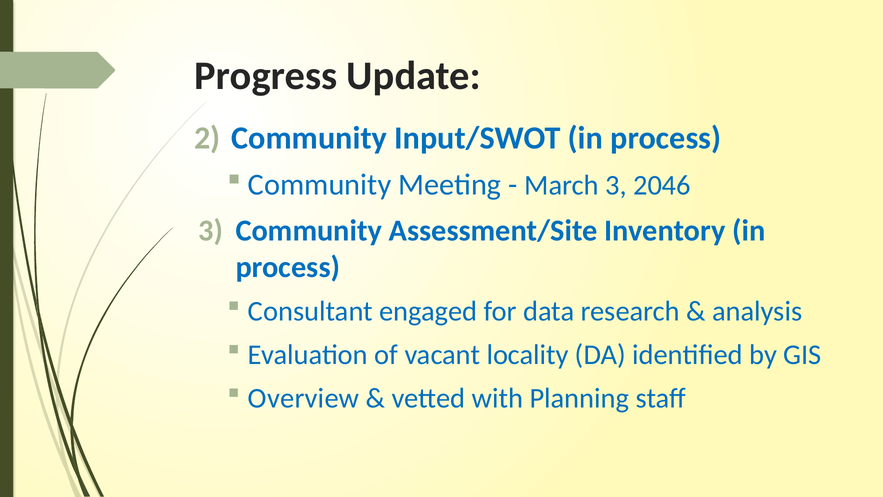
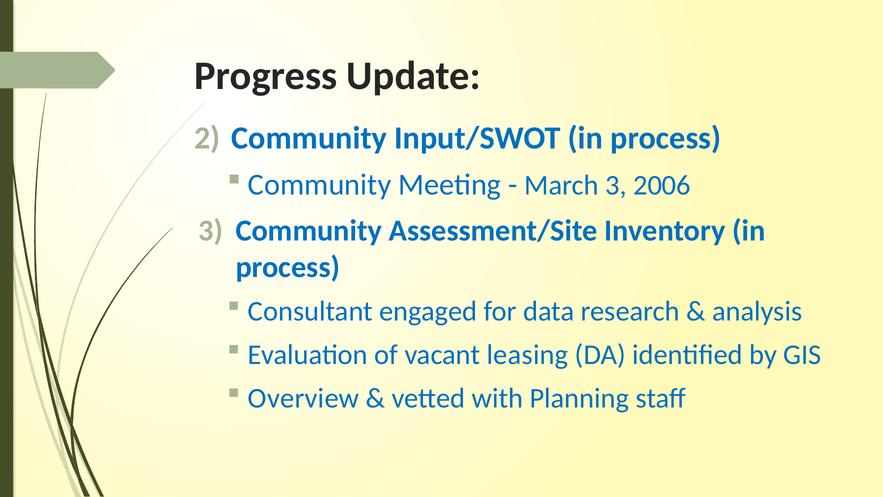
2046: 2046 -> 2006
locality: locality -> leasing
